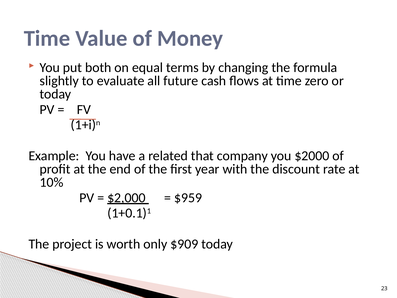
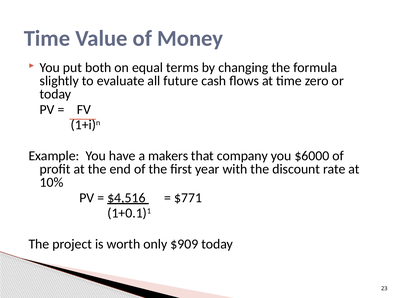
related: related -> makers
$2000: $2000 -> $6000
$2,000: $2,000 -> $4,516
$959: $959 -> $771
